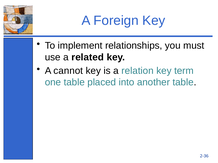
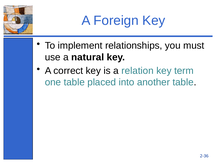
related: related -> natural
cannot: cannot -> correct
